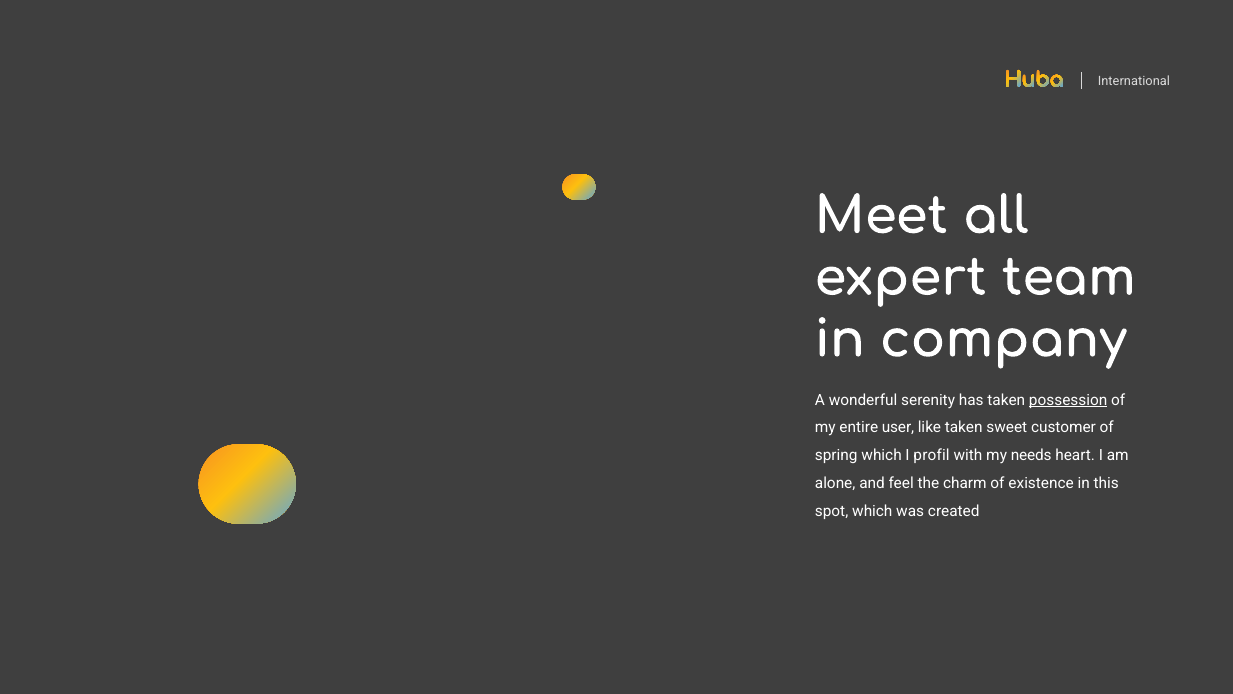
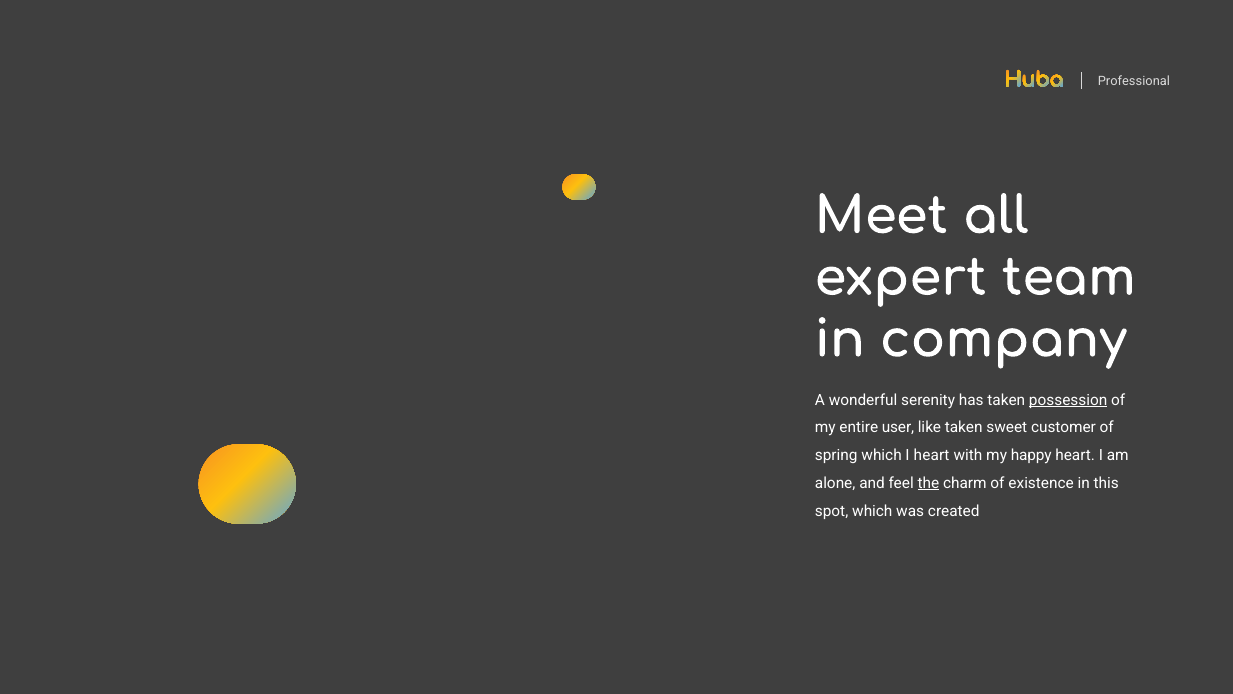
International: International -> Professional
I profil: profil -> heart
needs: needs -> happy
the underline: none -> present
